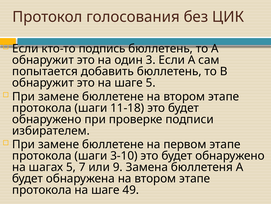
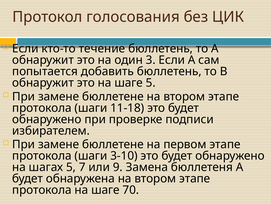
подпись: подпись -> течение
49: 49 -> 70
